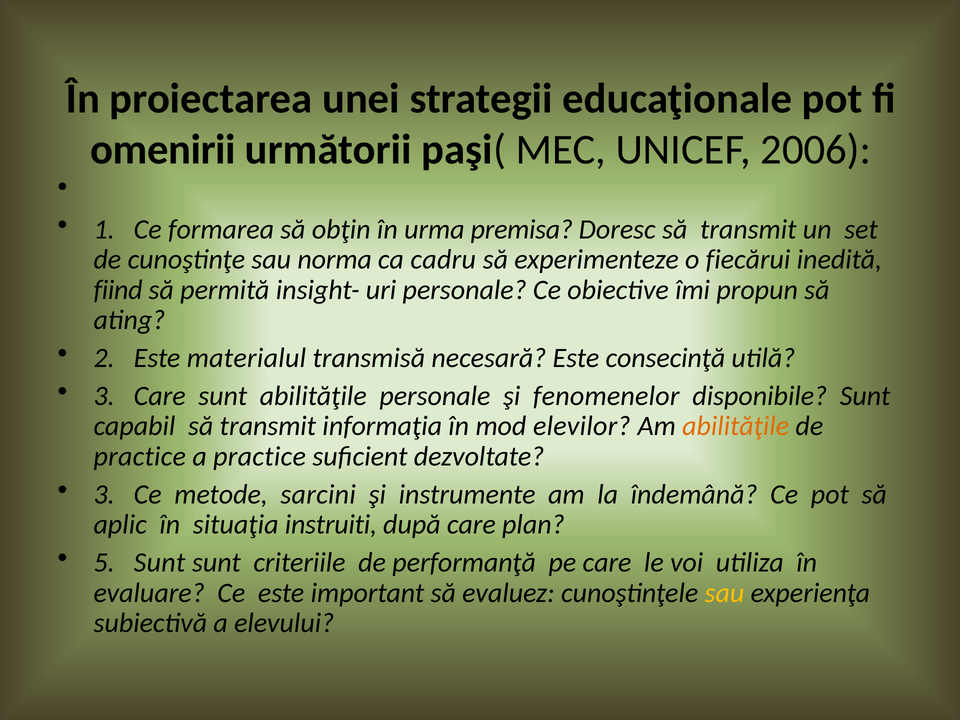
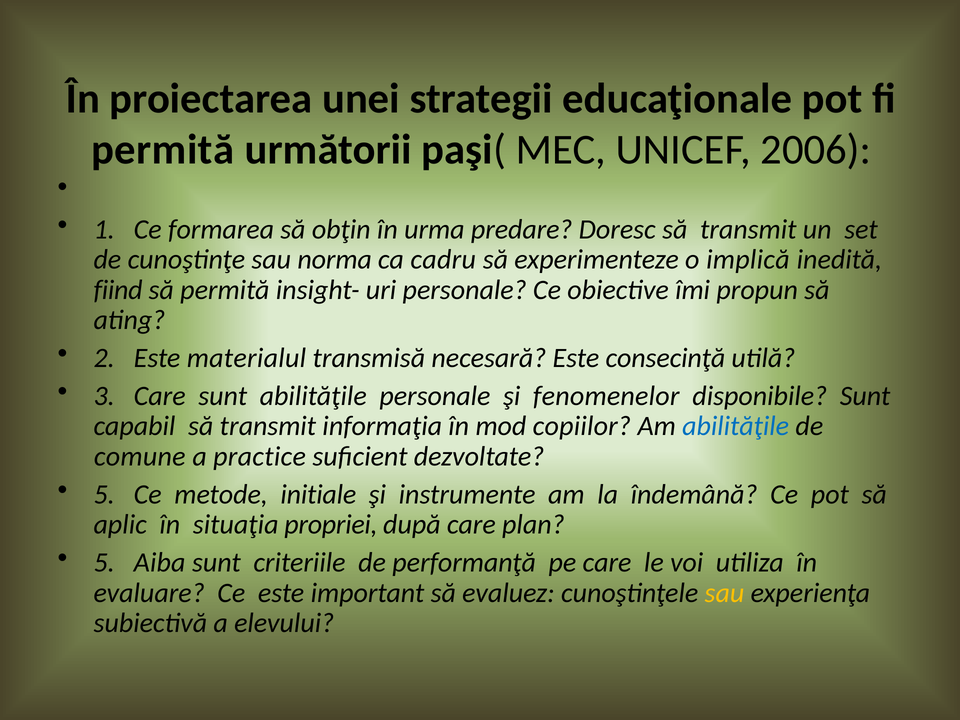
omenirii at (163, 150): omenirii -> permită
premisa: premisa -> predare
fiecărui: fiecărui -> implică
elevilor: elevilor -> copiilor
abilităţile at (736, 426) colour: orange -> blue
practice at (140, 456): practice -> comune
3 at (104, 494): 3 -> 5
sarcini: sarcini -> initiale
instruiti: instruiti -> propriei
5 Sunt: Sunt -> Aiba
